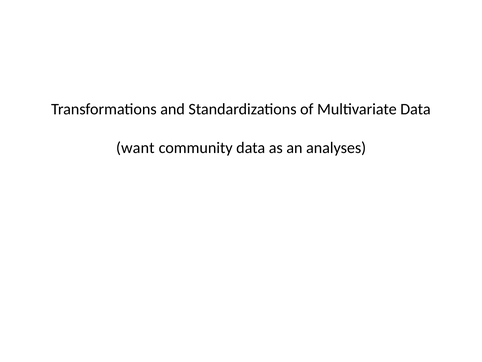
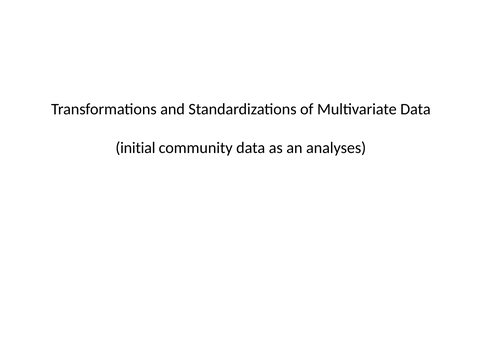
want: want -> initial
